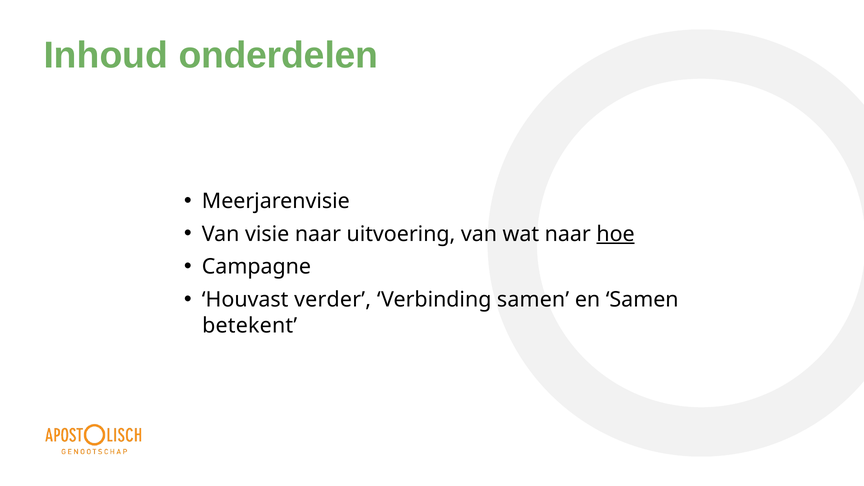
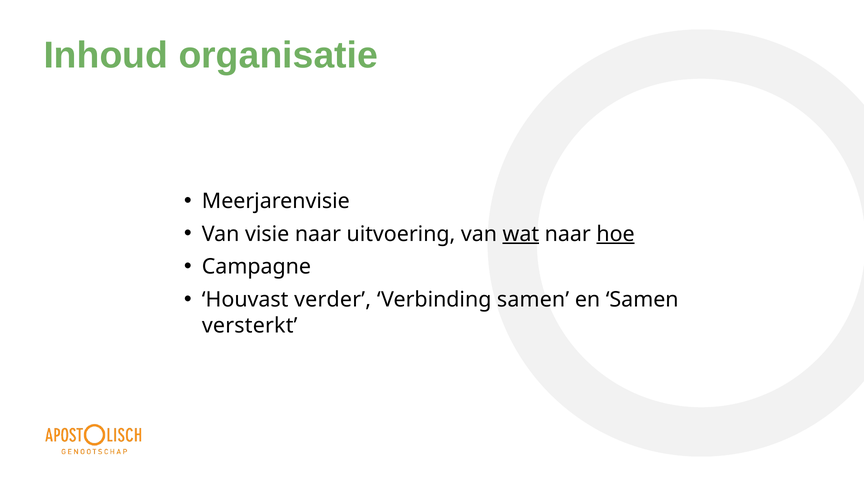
onderdelen: onderdelen -> organisatie
wat underline: none -> present
betekent: betekent -> versterkt
